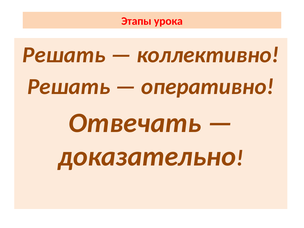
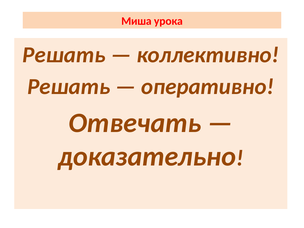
Этапы: Этапы -> Миша
